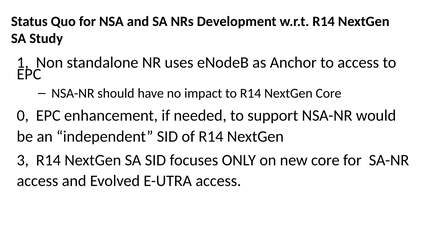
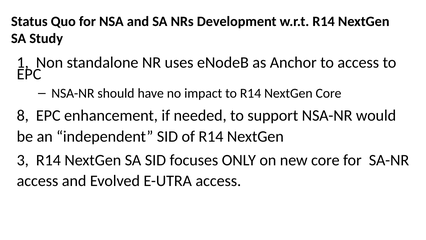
0: 0 -> 8
